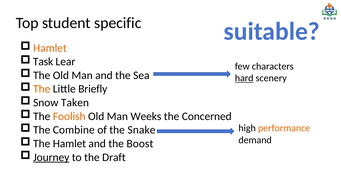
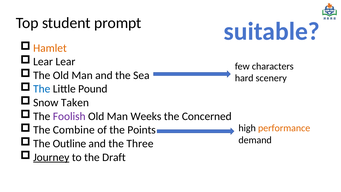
specific: specific -> prompt
Task at (43, 62): Task -> Lear
hard underline: present -> none
The at (42, 89) colour: orange -> blue
Briefly: Briefly -> Pound
Foolish colour: orange -> purple
Snake: Snake -> Points
The Hamlet: Hamlet -> Outline
Boost: Boost -> Three
